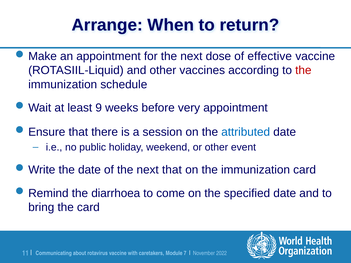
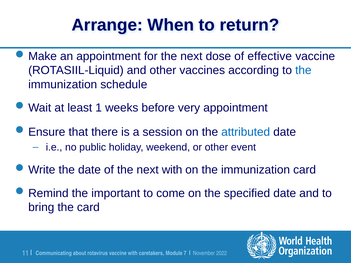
the at (303, 70) colour: red -> blue
9: 9 -> 1
next that: that -> with
diarrhoea: diarrhoea -> important
